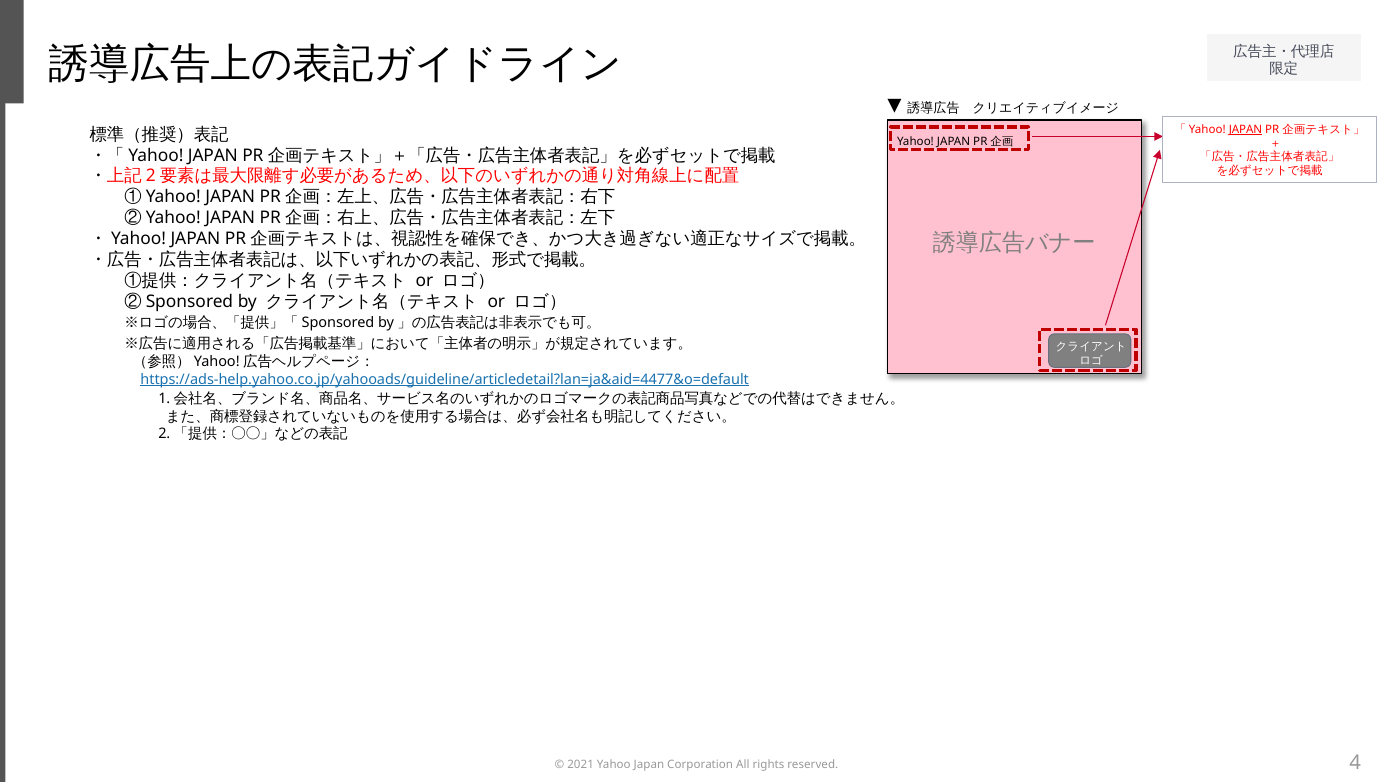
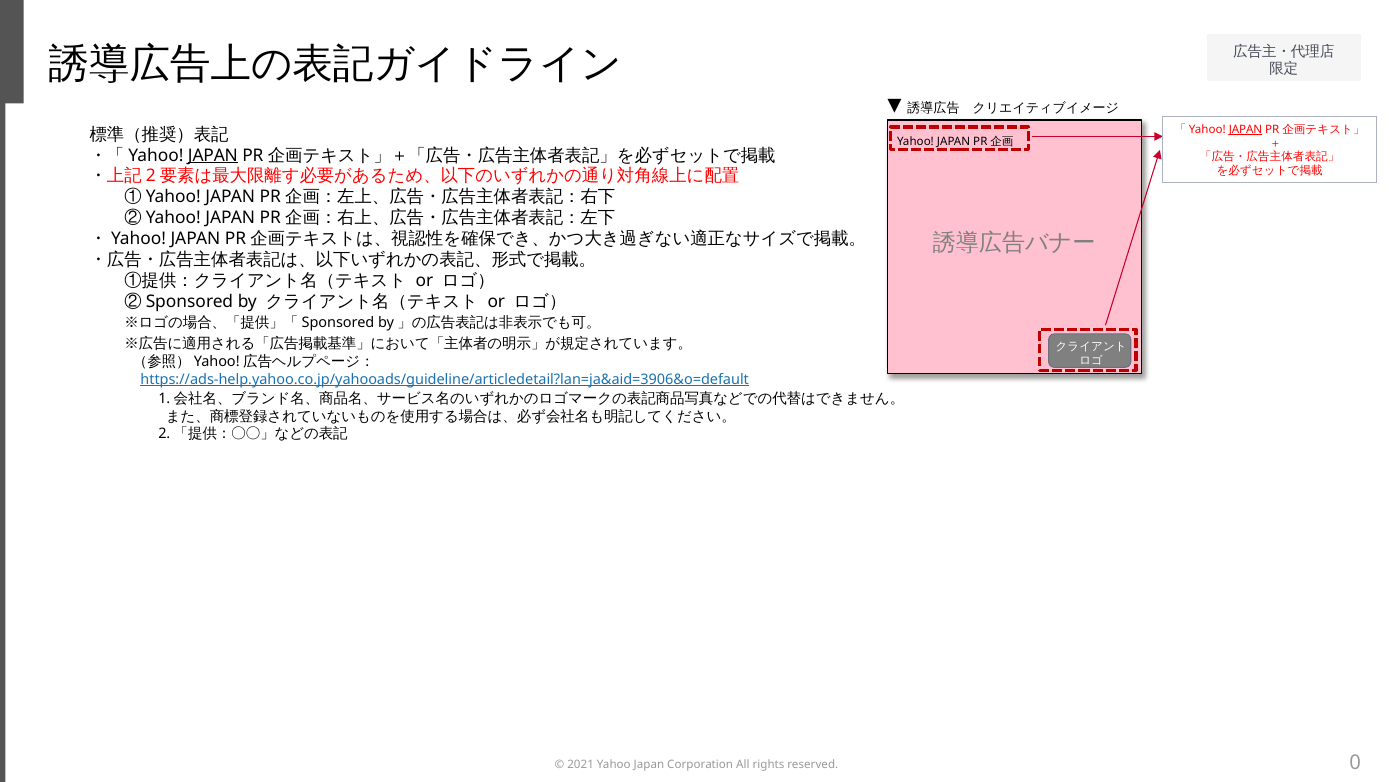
JAPAN at (213, 155) underline: none -> present
https://ads-help.yahoo.co.jp/yahooads/guideline/articledetail?lan=ja&aid=4477&o=default: https://ads-help.yahoo.co.jp/yahooads/guideline/articledetail?lan=ja&aid=4477&o=default -> https://ads-help.yahoo.co.jp/yahooads/guideline/articledetail?lan=ja&aid=3906&o=default
4: 4 -> 0
